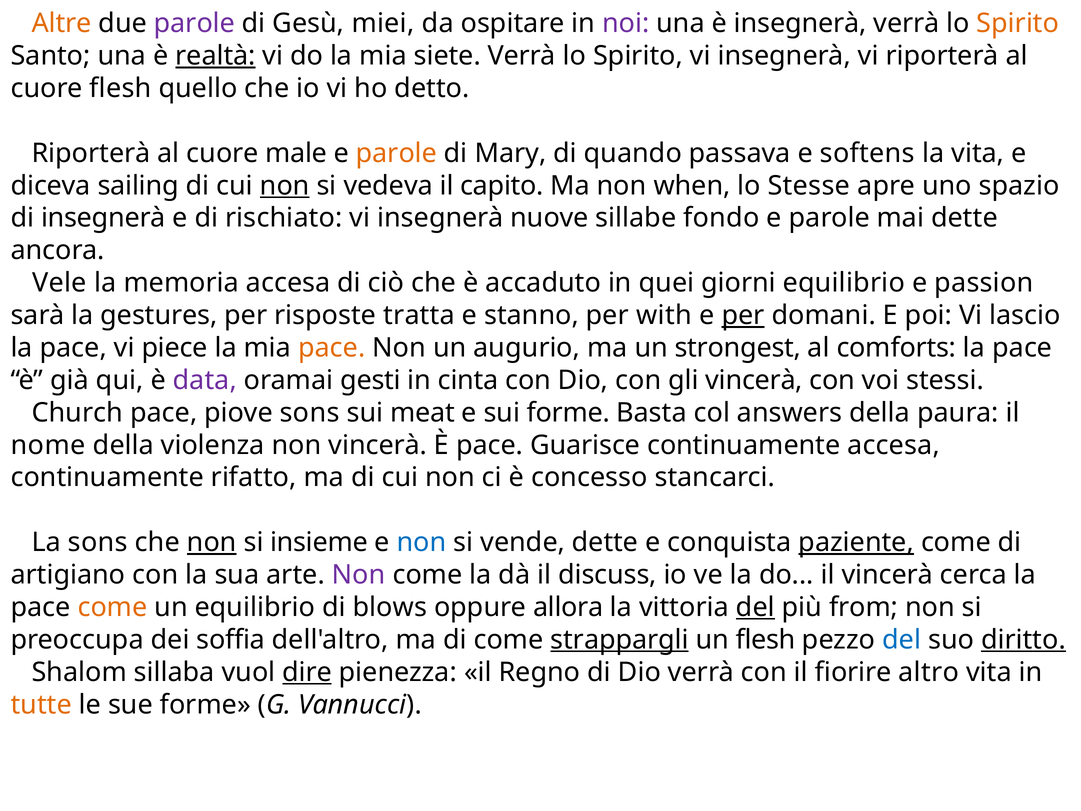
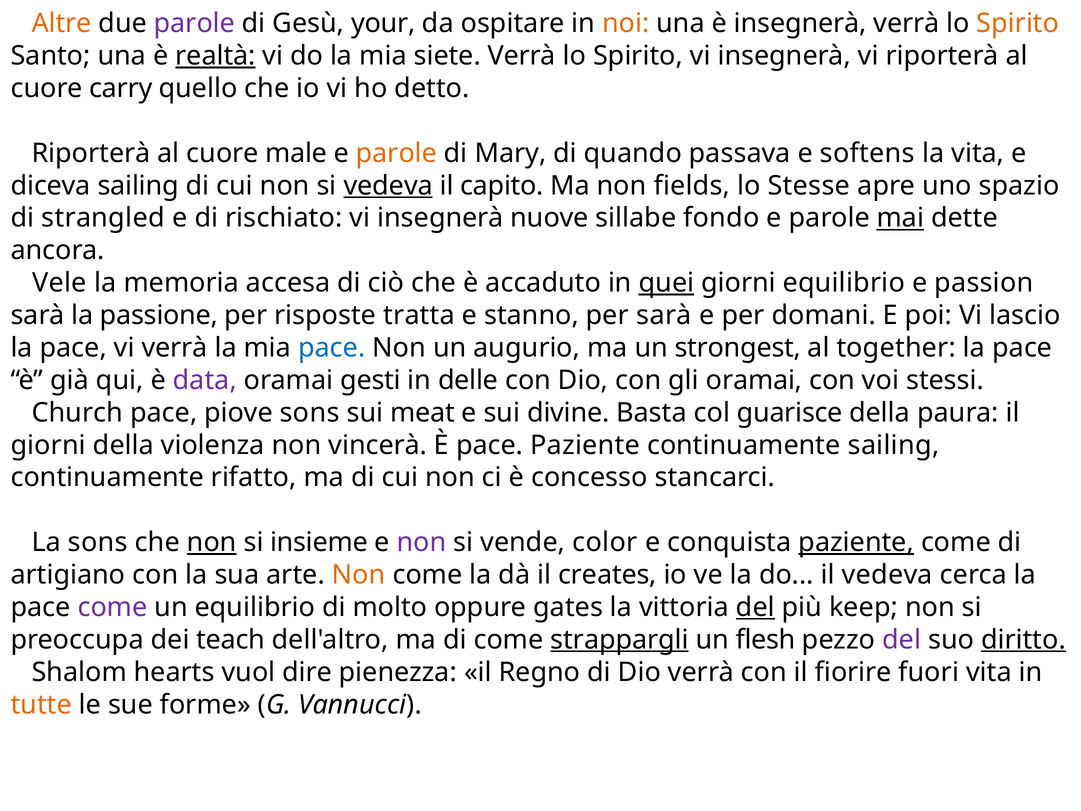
miei: miei -> your
noi colour: purple -> orange
cuore flesh: flesh -> carry
non at (285, 186) underline: present -> none
vedeva at (388, 186) underline: none -> present
when: when -> fields
di insegnerà: insegnerà -> strangled
mai underline: none -> present
quei underline: none -> present
gestures: gestures -> passione
per with: with -> sarà
per at (743, 315) underline: present -> none
vi piece: piece -> verrà
pace at (332, 348) colour: orange -> blue
comforts: comforts -> together
cinta: cinta -> delle
gli vincerà: vincerà -> oramai
sui forme: forme -> divine
answers: answers -> guarisce
nome at (48, 445): nome -> giorni
pace Guarisce: Guarisce -> Paziente
continuamente accesa: accesa -> sailing
non at (422, 542) colour: blue -> purple
vende dette: dette -> color
Non at (359, 575) colour: purple -> orange
discuss: discuss -> creates
il vincerà: vincerà -> vedeva
come at (113, 607) colour: orange -> purple
blows: blows -> molto
allora: allora -> gates
from: from -> keep
soffia: soffia -> teach
del at (902, 640) colour: blue -> purple
sillaba: sillaba -> hearts
dire underline: present -> none
altro: altro -> fuori
